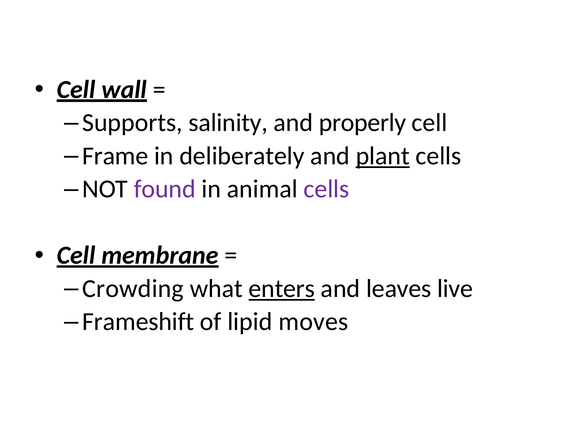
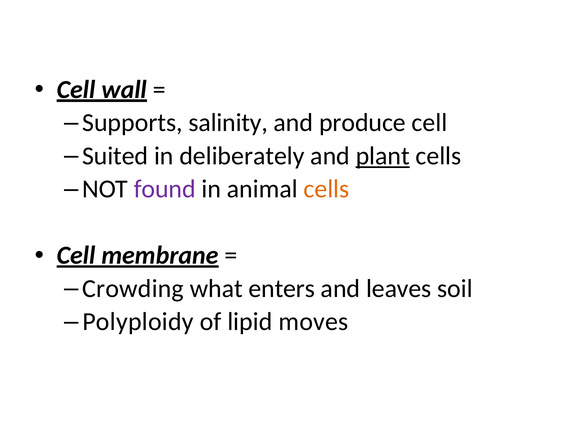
properly: properly -> produce
Frame: Frame -> Suited
cells at (326, 189) colour: purple -> orange
enters underline: present -> none
live: live -> soil
Frameshift: Frameshift -> Polyploidy
